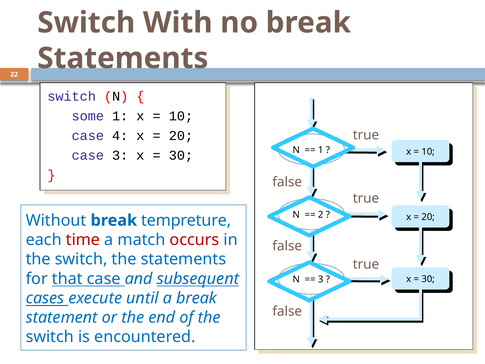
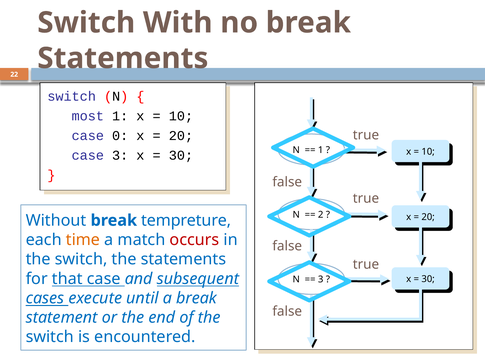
some: some -> most
4: 4 -> 0
time colour: red -> orange
